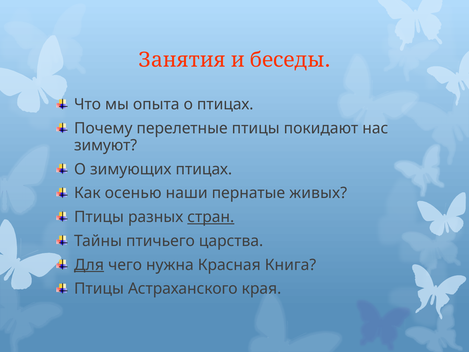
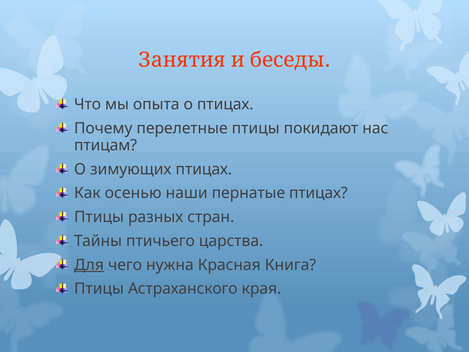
зимуют: зимуют -> птицам
пернатые живых: живых -> птицах
стран underline: present -> none
